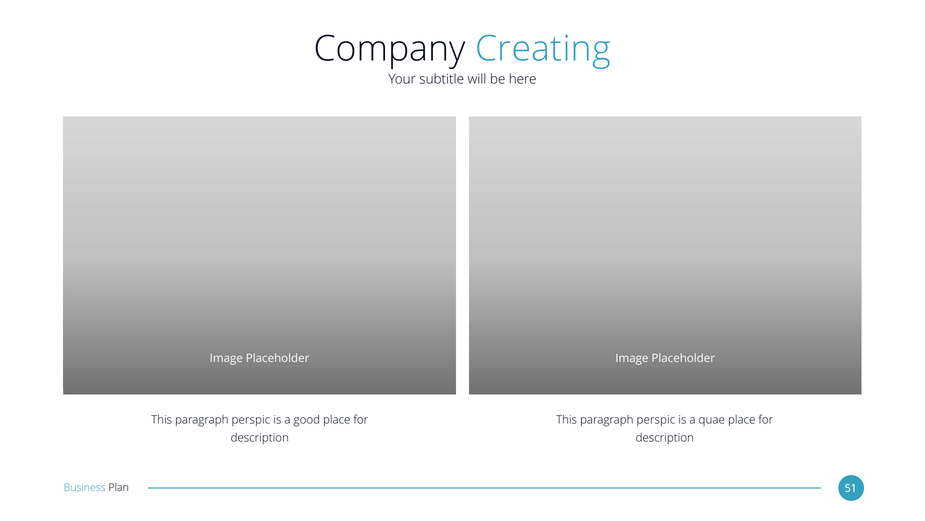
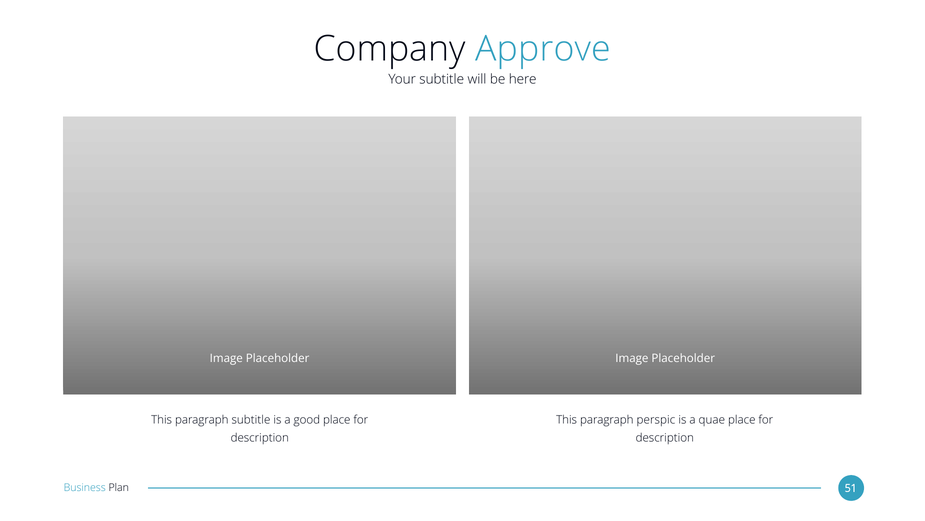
Creating: Creating -> Approve
perspic at (251, 419): perspic -> subtitle
